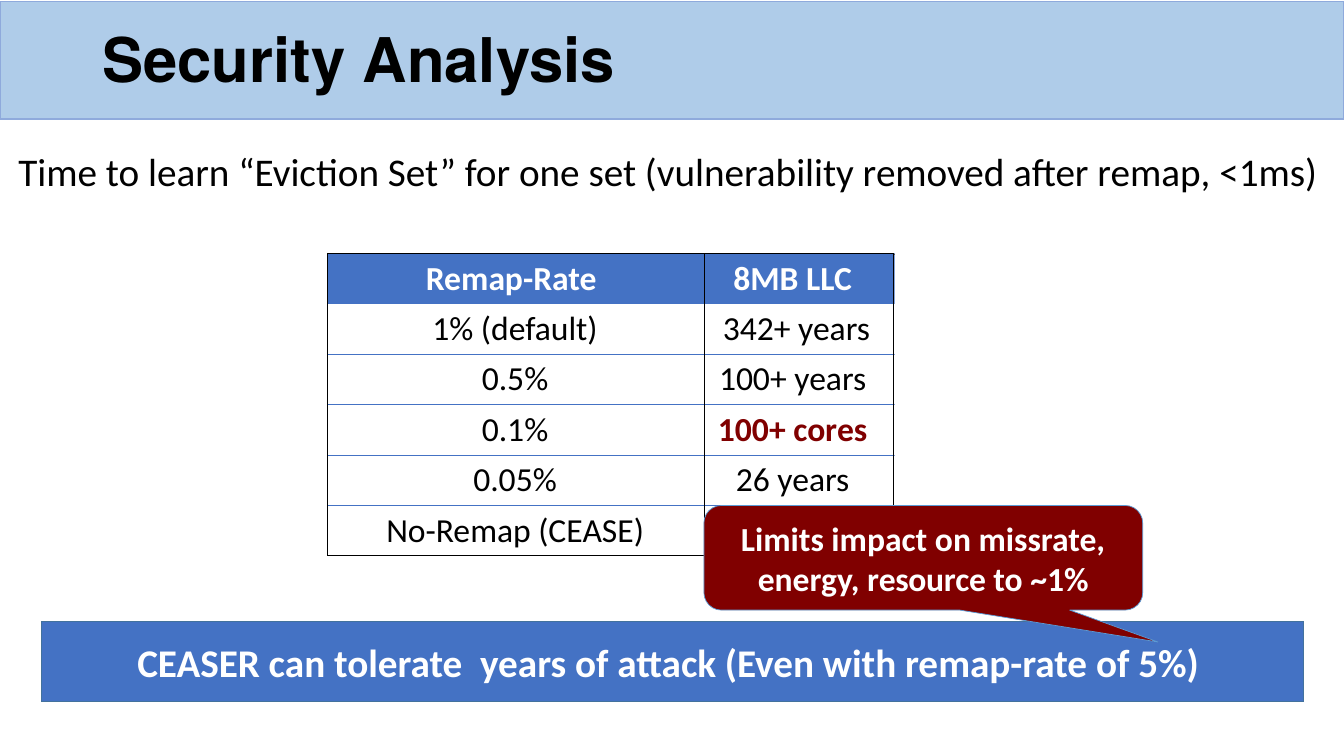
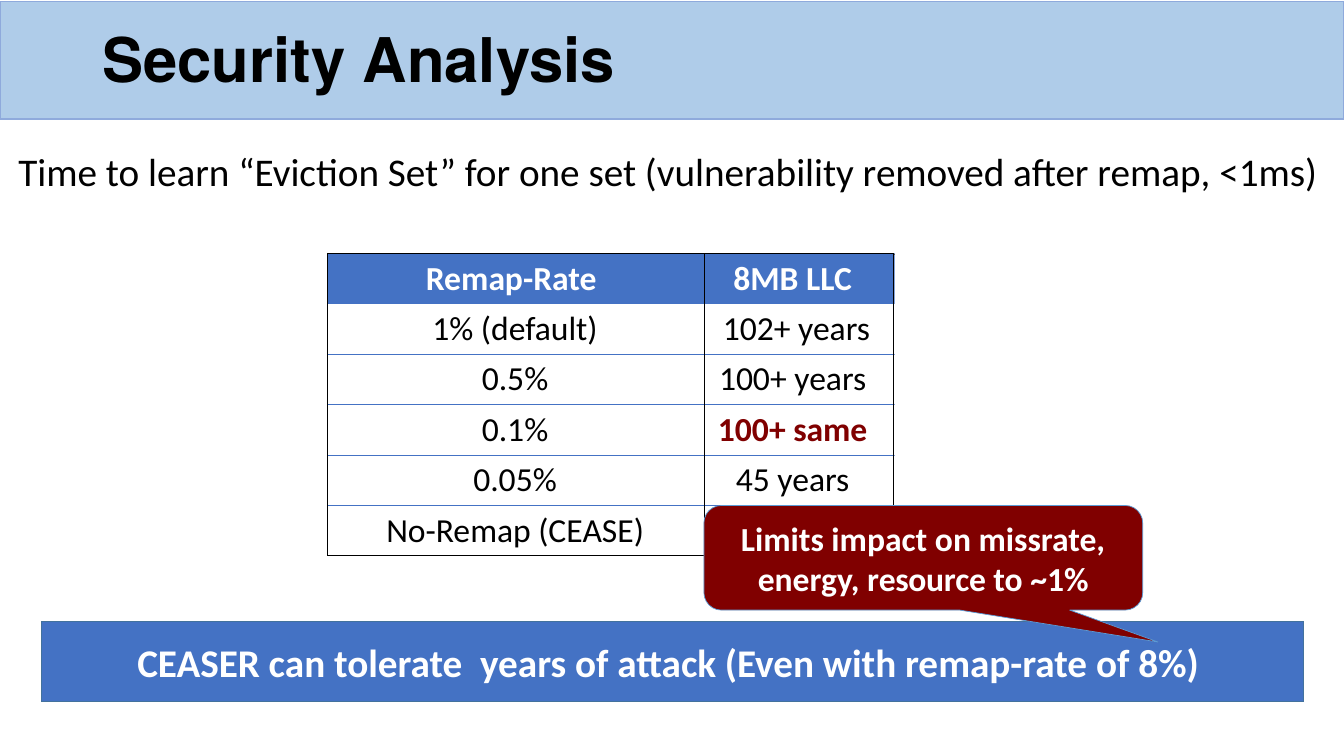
342+: 342+ -> 102+
cores: cores -> same
26: 26 -> 45
5%: 5% -> 8%
